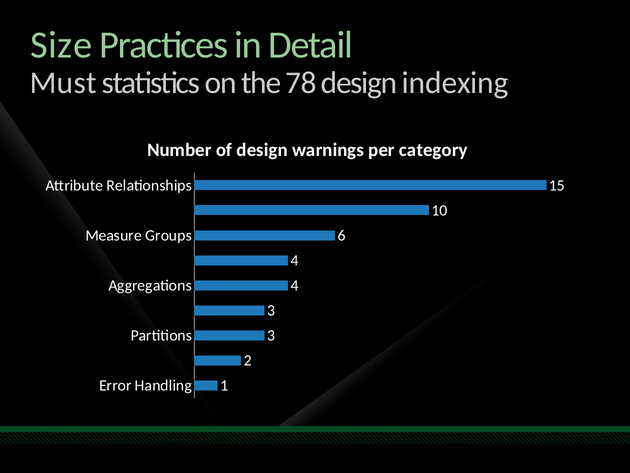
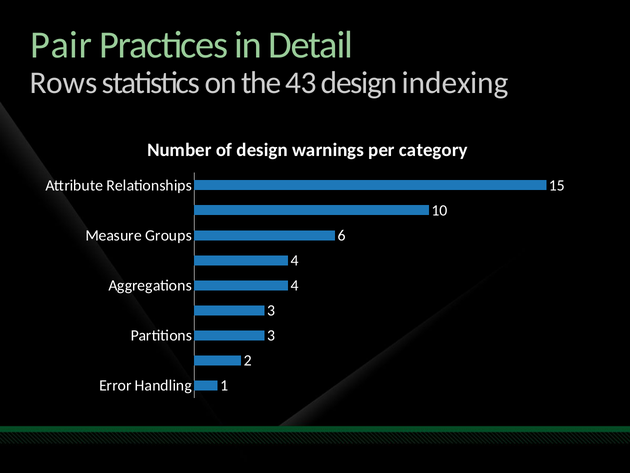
Size: Size -> Pair
Must: Must -> Rows
78: 78 -> 43
